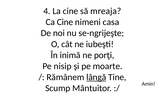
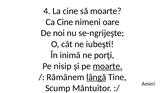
să mreaja: mreaja -> moarte
casa: casa -> oare
moarte at (108, 66) underline: none -> present
